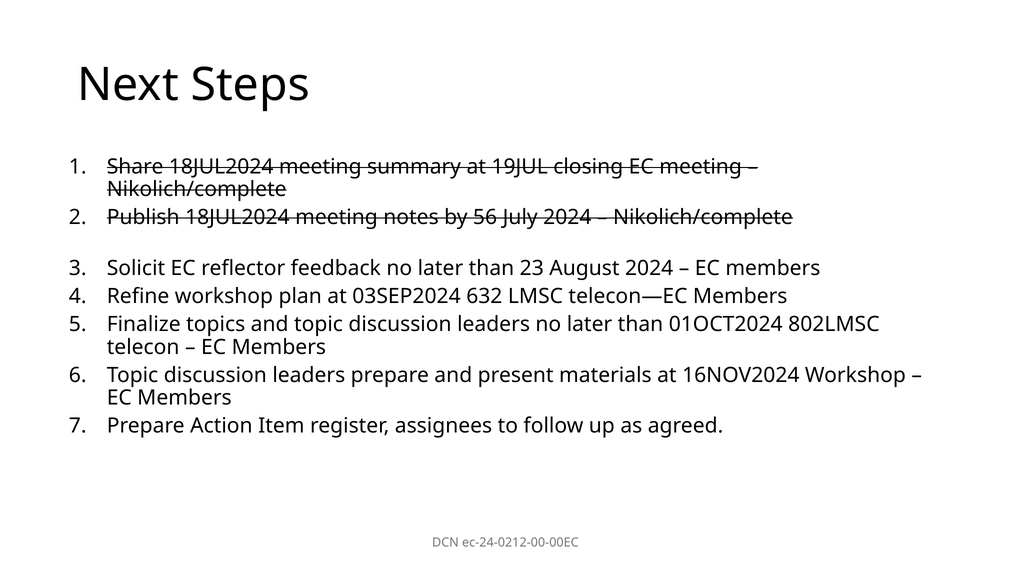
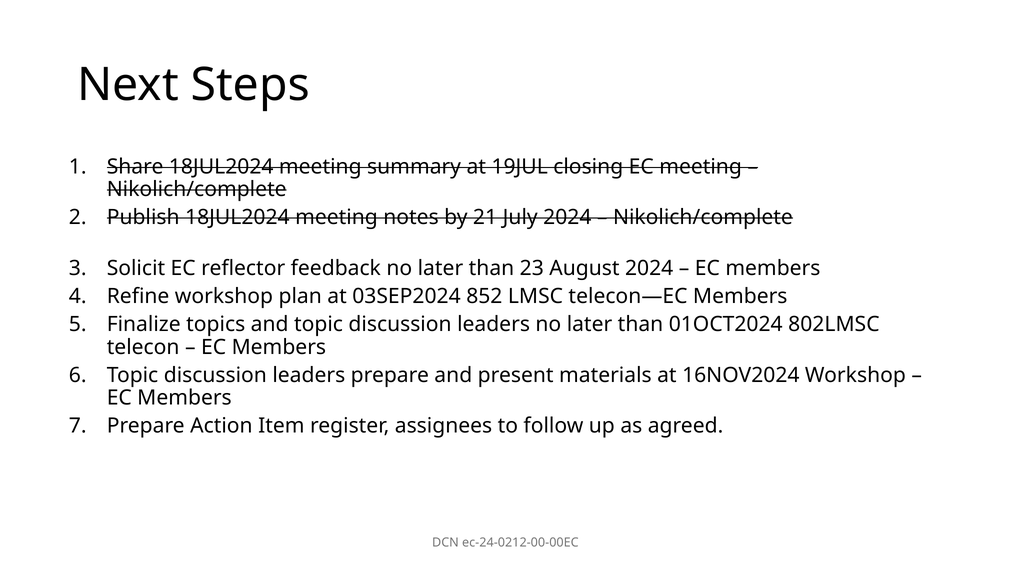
56: 56 -> 21
632: 632 -> 852
